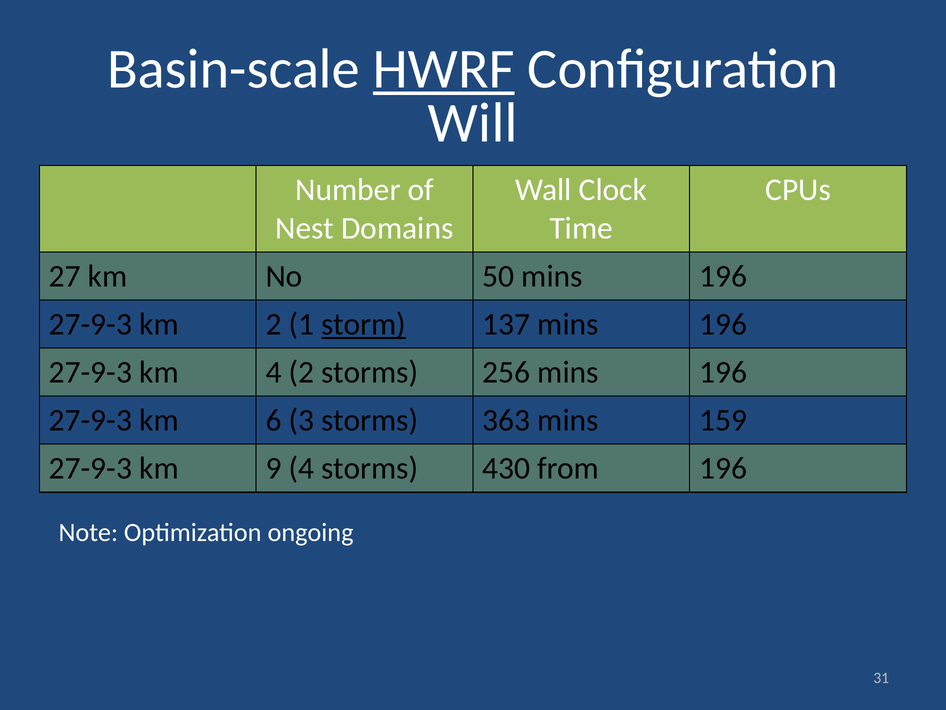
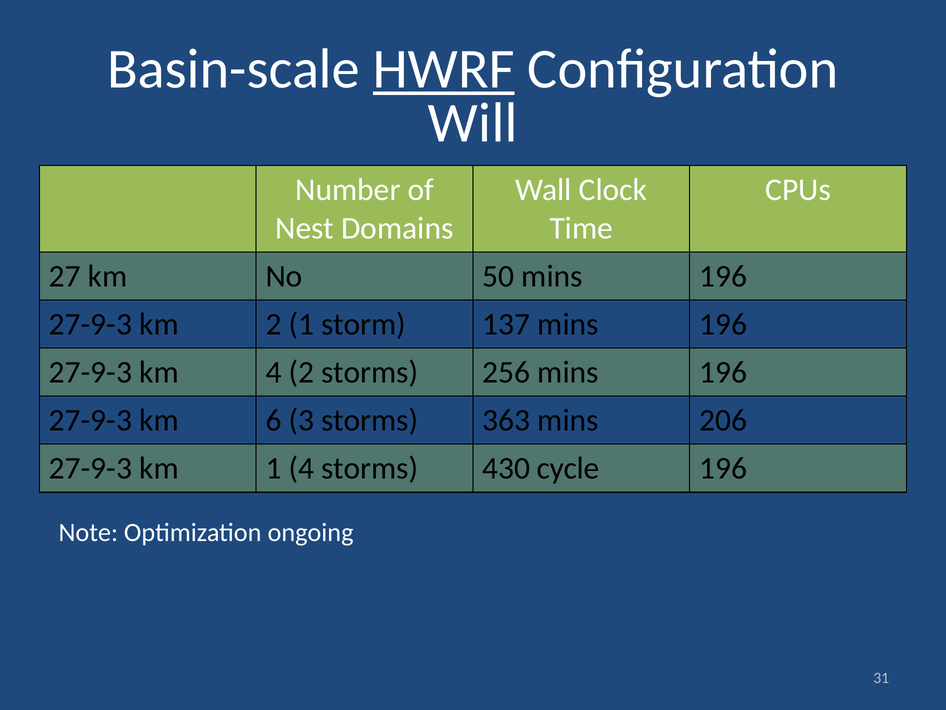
storm underline: present -> none
159: 159 -> 206
km 9: 9 -> 1
from: from -> cycle
